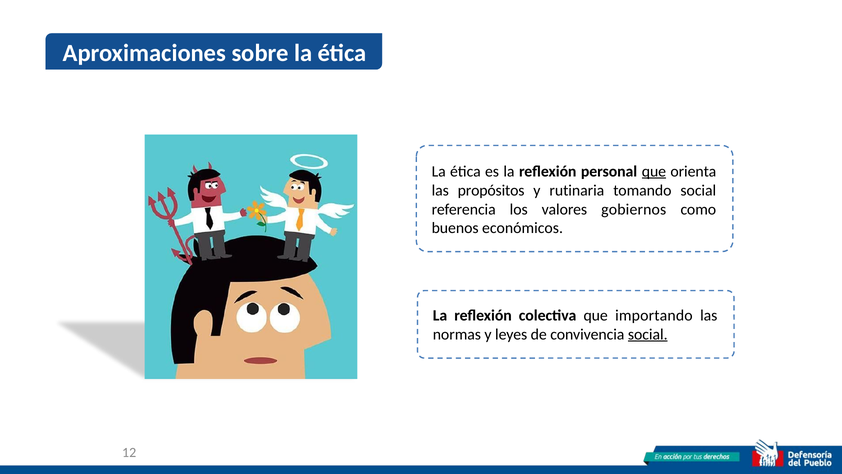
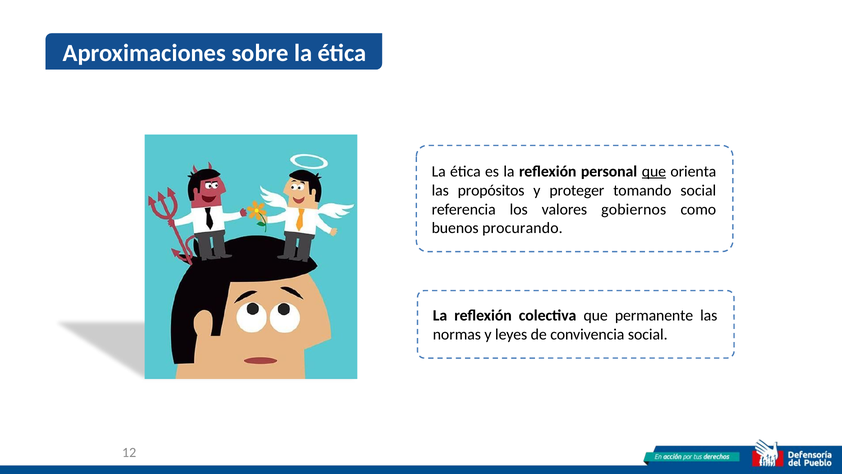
rutinaria: rutinaria -> proteger
económicos: económicos -> procurando
importando: importando -> permanente
social at (648, 334) underline: present -> none
